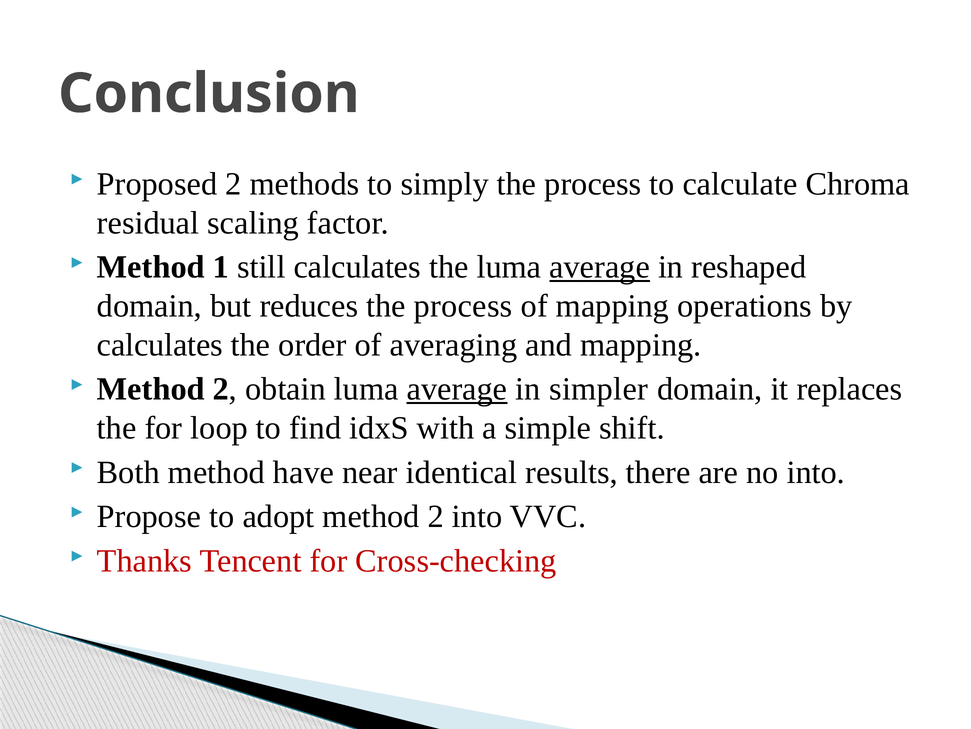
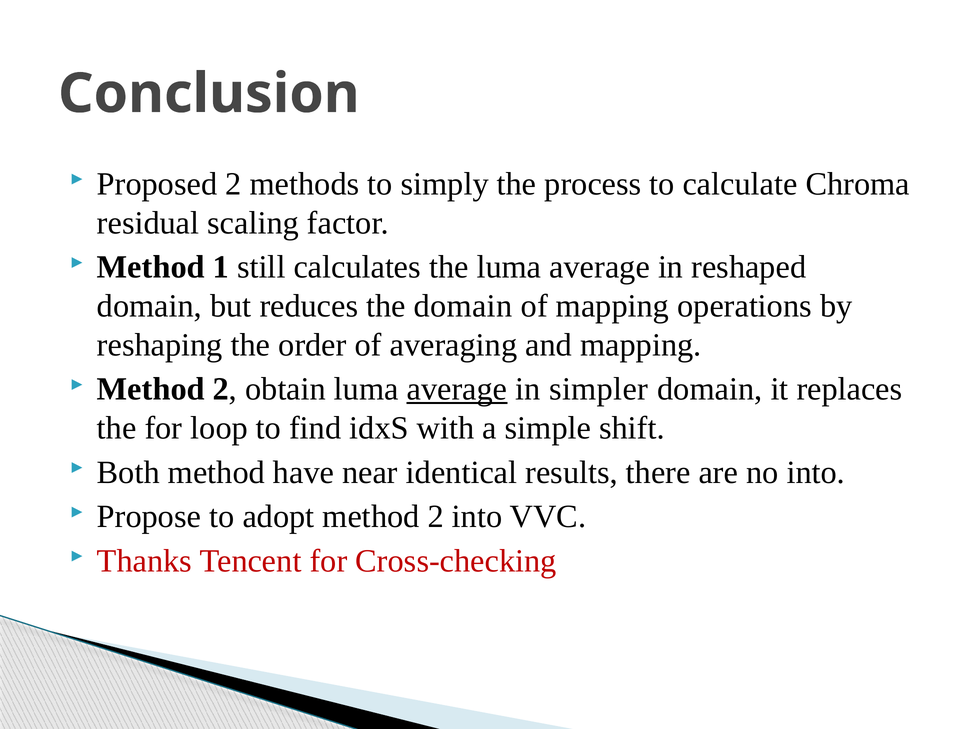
average at (600, 267) underline: present -> none
reduces the process: process -> domain
calculates at (160, 345): calculates -> reshaping
